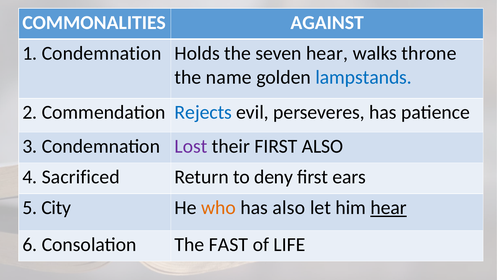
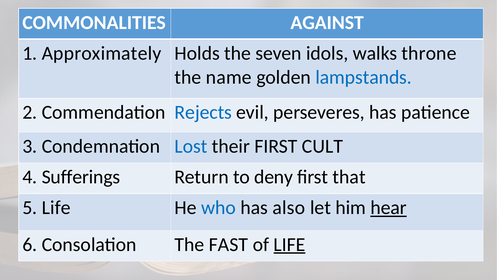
1 Condemnation: Condemnation -> Approximately
seven hear: hear -> idols
Lost colour: purple -> blue
FIRST ALSO: ALSO -> CULT
Sacrificed: Sacrificed -> Sufferings
ears: ears -> that
5 City: City -> Life
who colour: orange -> blue
LIFE at (289, 244) underline: none -> present
